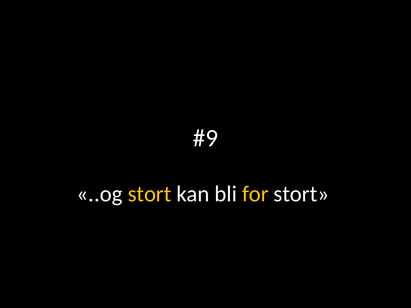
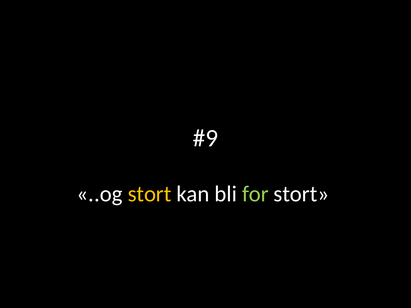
for colour: yellow -> light green
